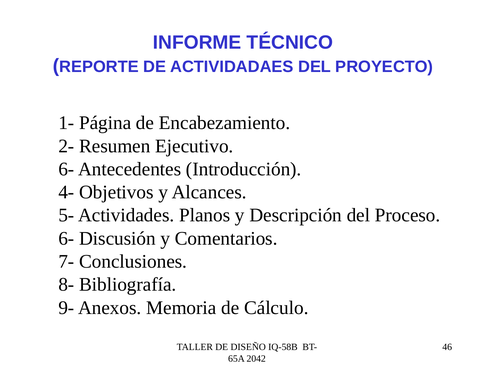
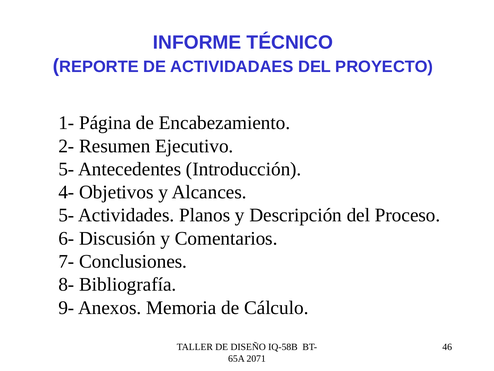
6- at (66, 169): 6- -> 5-
2042: 2042 -> 2071
